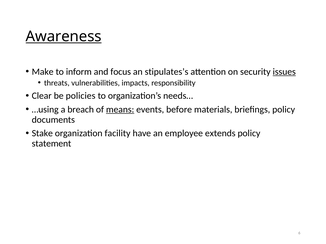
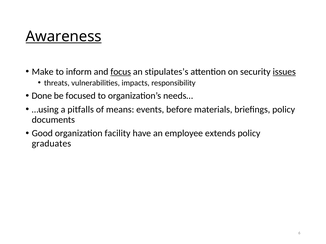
focus underline: none -> present
Clear: Clear -> Done
policies: policies -> focused
breach: breach -> pitfalls
means underline: present -> none
Stake: Stake -> Good
statement: statement -> graduates
